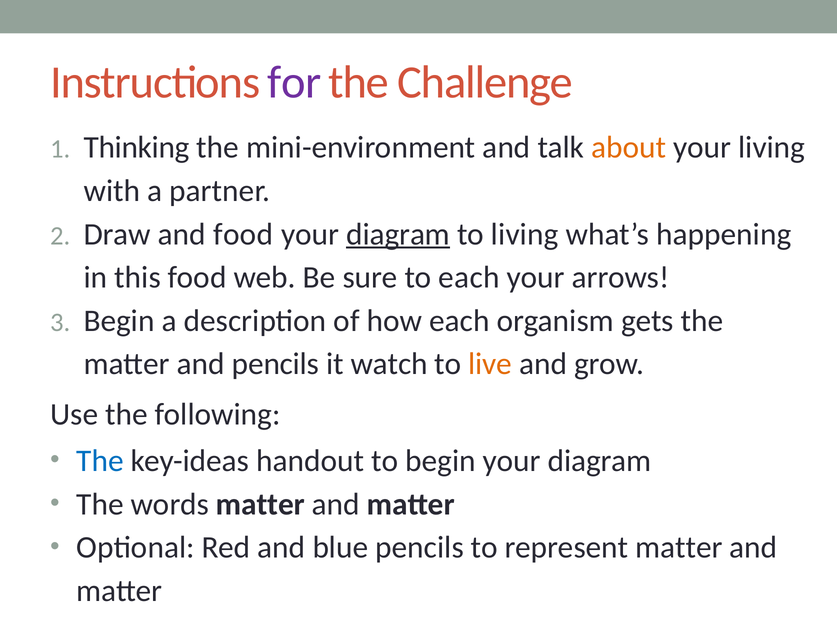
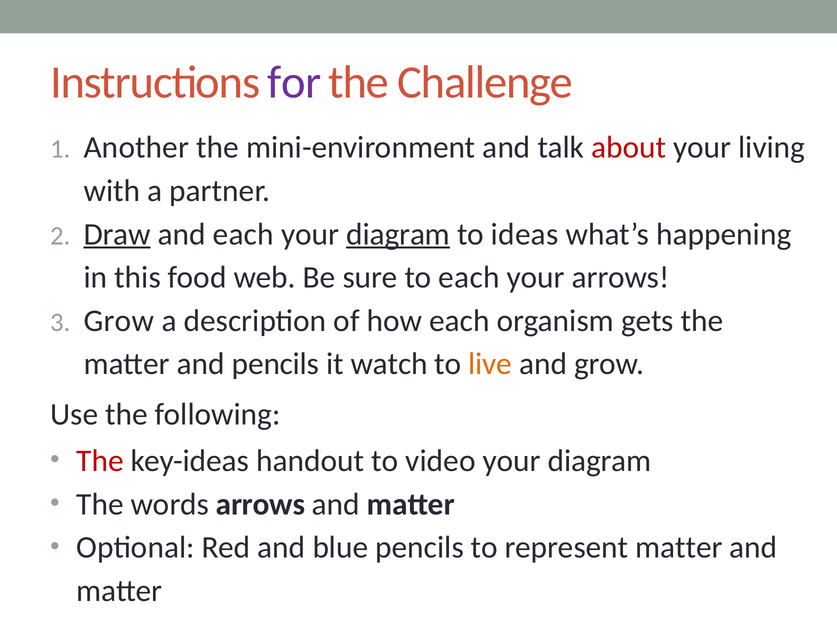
Thinking: Thinking -> Another
about colour: orange -> red
Draw underline: none -> present
and food: food -> each
to living: living -> ideas
Begin at (119, 321): Begin -> Grow
The at (100, 462) colour: blue -> red
to begin: begin -> video
words matter: matter -> arrows
